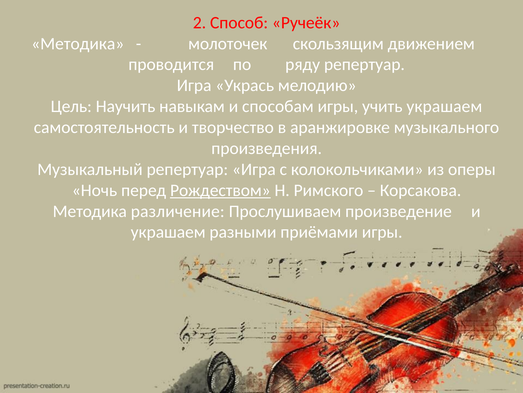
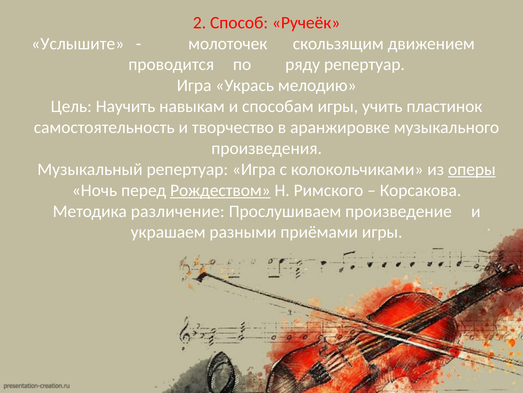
Методика at (78, 43): Методика -> Услышите
учить украшаем: украшаем -> пластинок
оперы underline: none -> present
